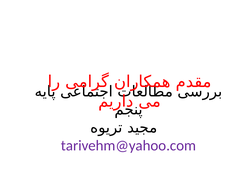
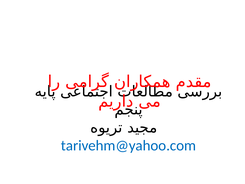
tarivehm@yahoo.com colour: purple -> blue
